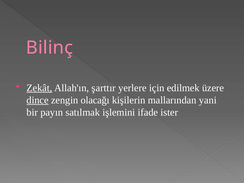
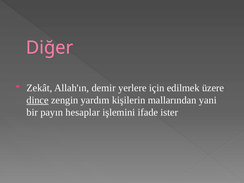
Bilinç: Bilinç -> Diğer
Zekât underline: present -> none
şarttır: şarttır -> demir
olacağı: olacağı -> yardım
satılmak: satılmak -> hesaplar
